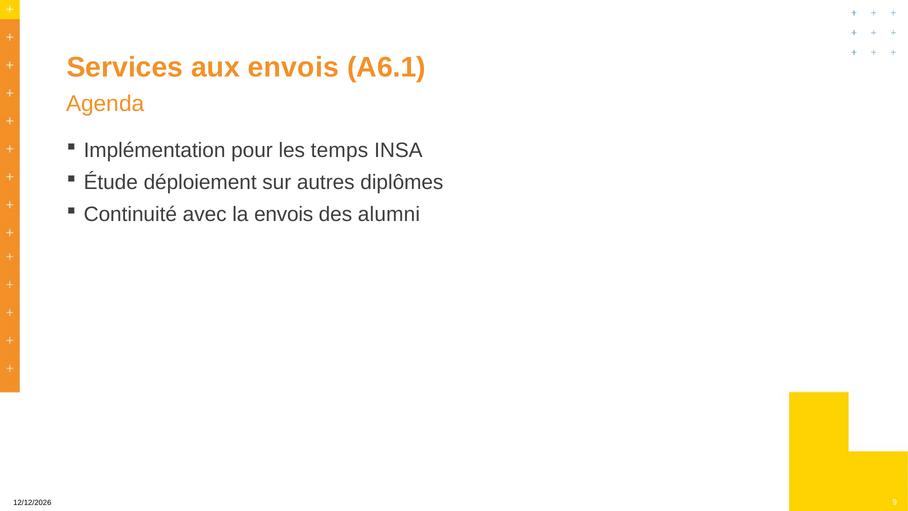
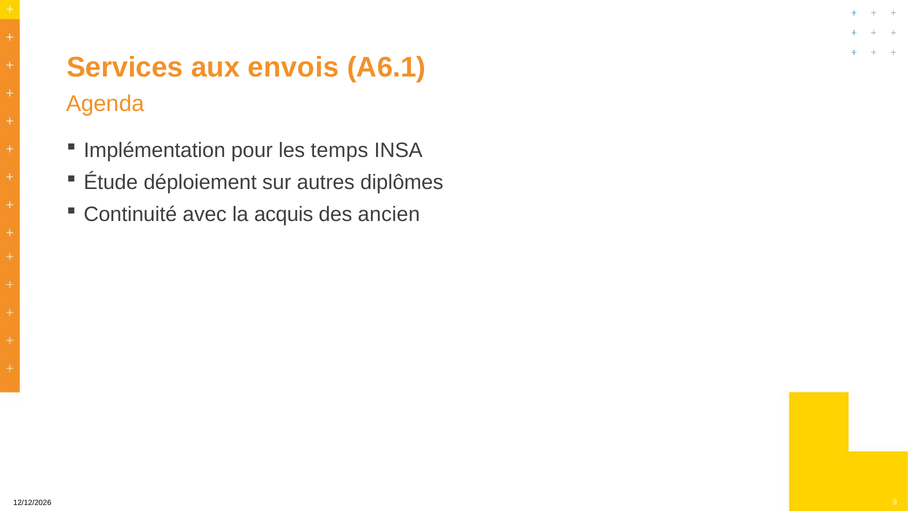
la envois: envois -> acquis
alumni: alumni -> ancien
